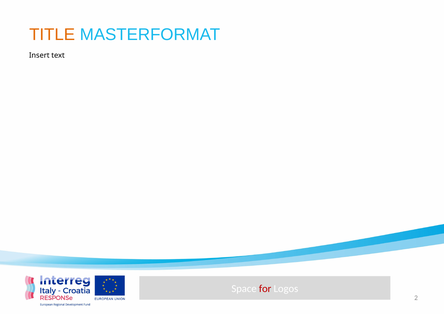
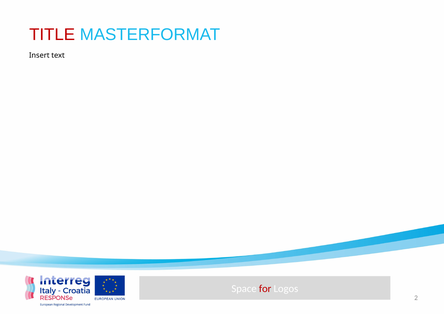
TITLE colour: orange -> red
